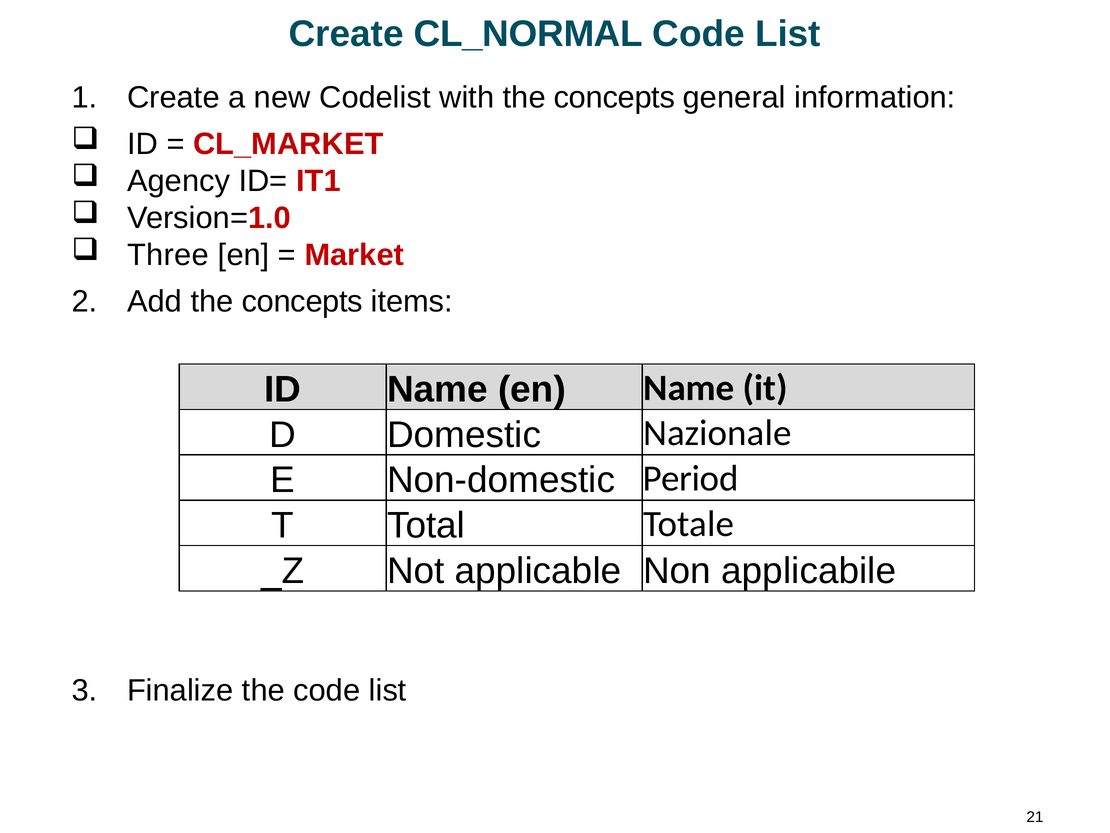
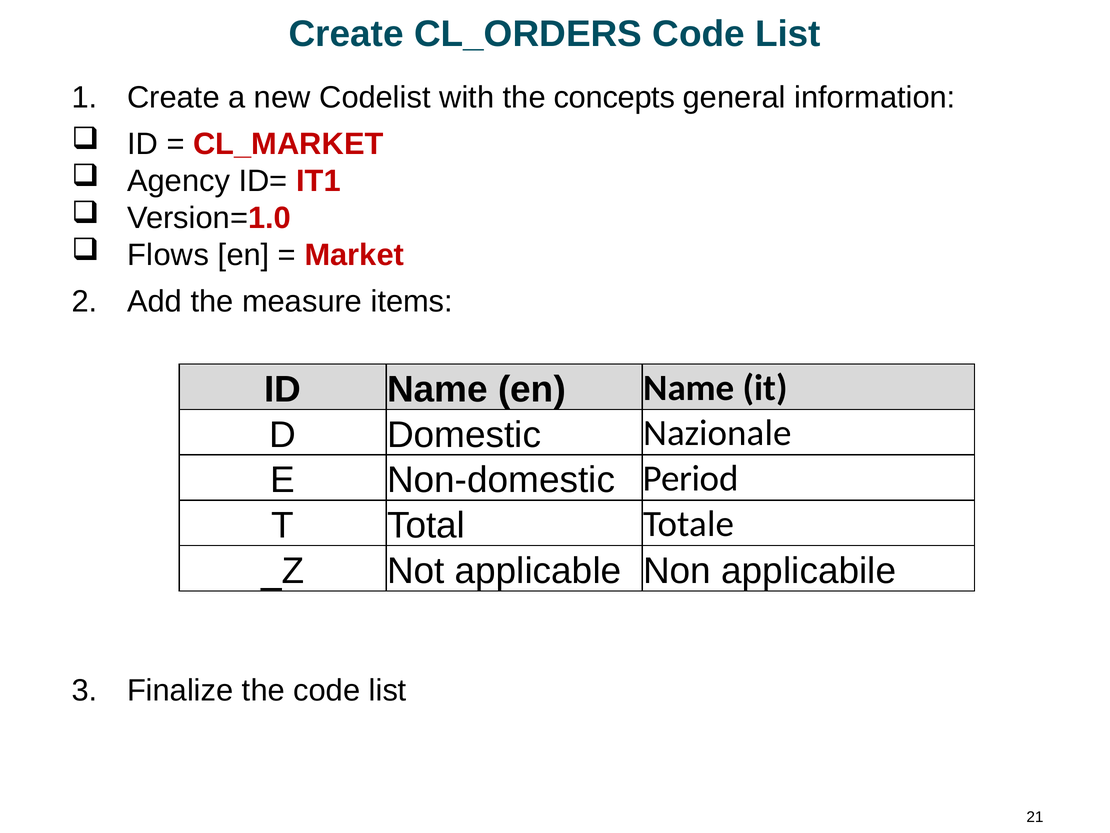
CL_NORMAL: CL_NORMAL -> CL_ORDERS
Three: Three -> Flows
Add the concepts: concepts -> measure
